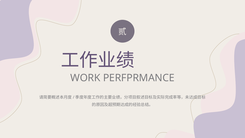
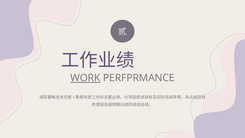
WORK underline: none -> present
